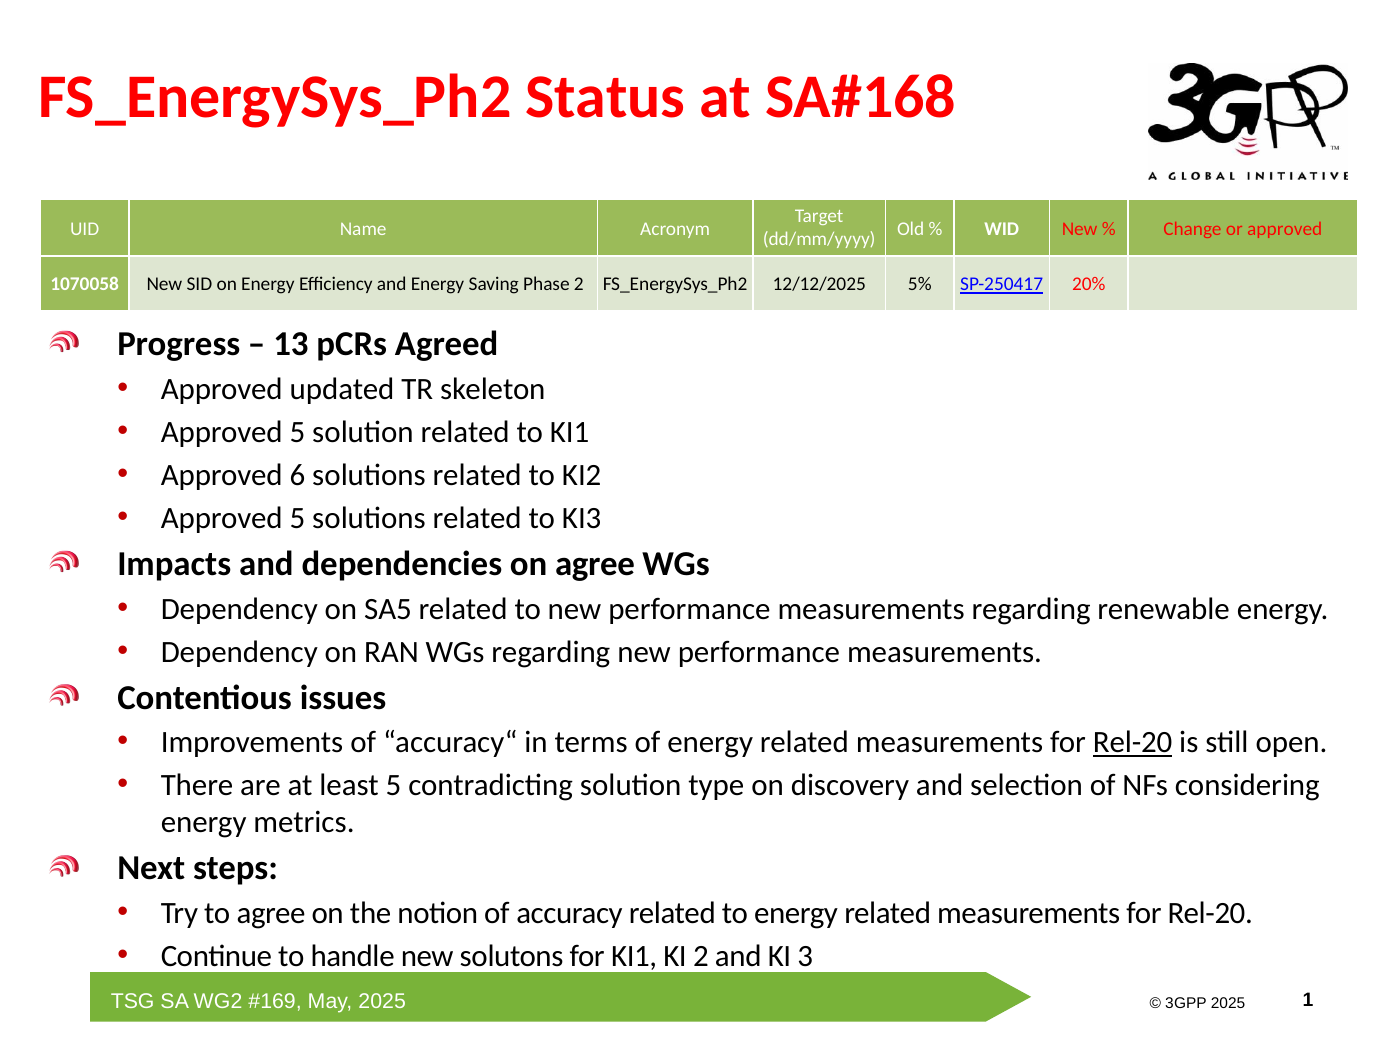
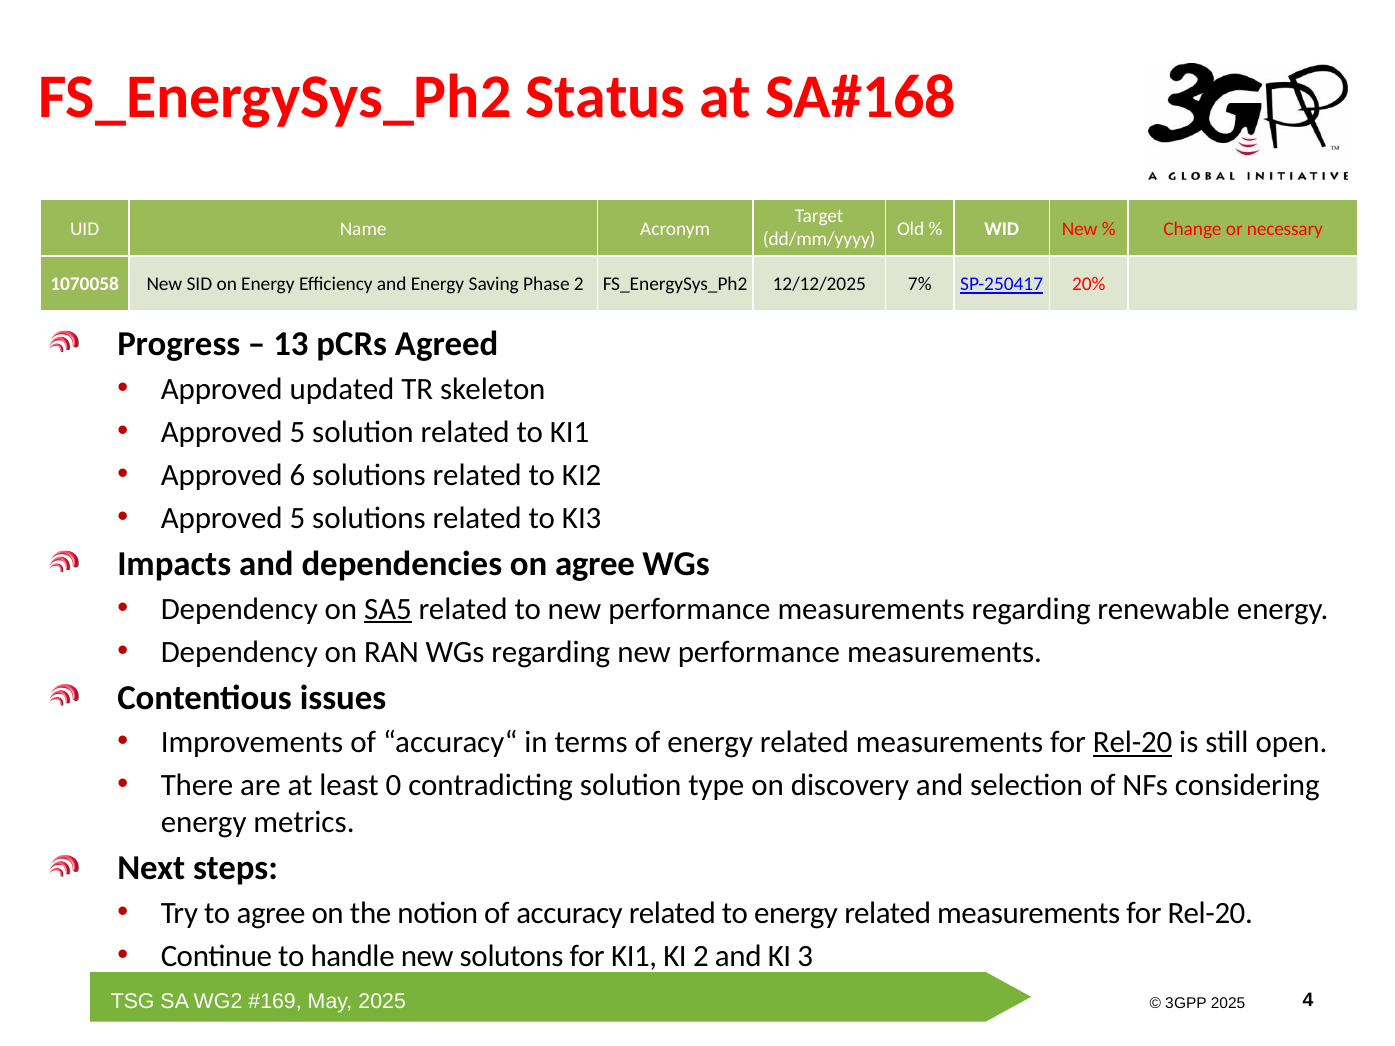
or approved: approved -> necessary
5%: 5% -> 7%
SA5 underline: none -> present
least 5: 5 -> 0
1: 1 -> 4
